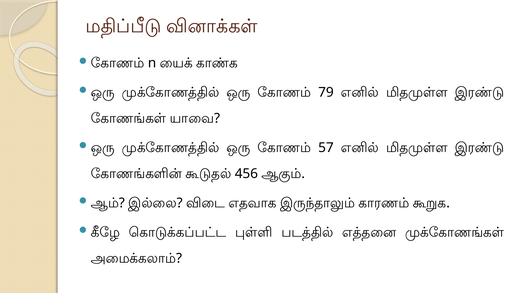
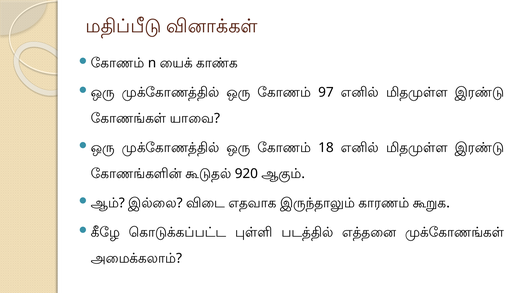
79: 79 -> 97
57: 57 -> 18
456: 456 -> 920
